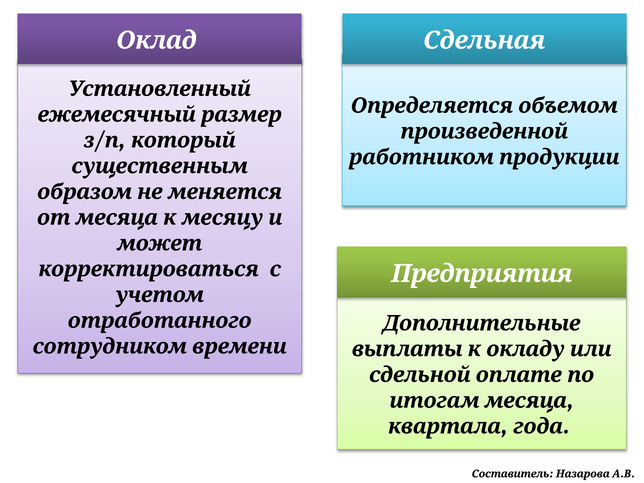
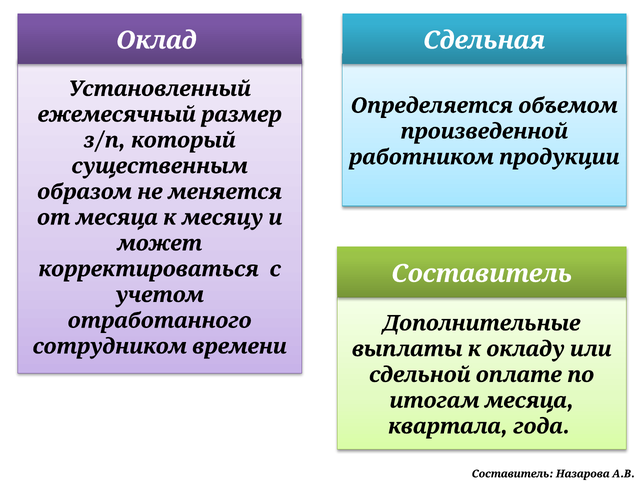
Предприятия at (482, 274): Предприятия -> Составитель
